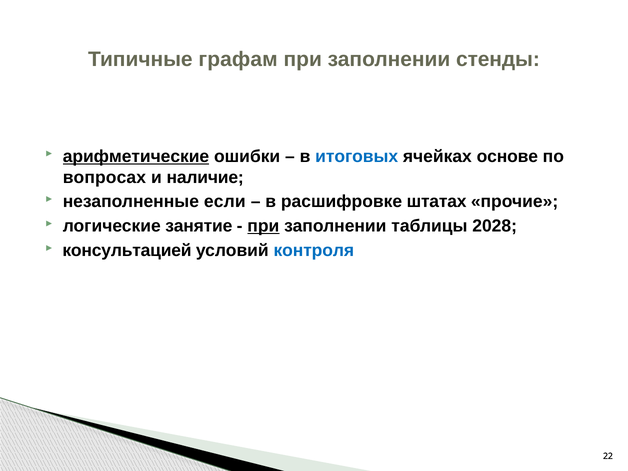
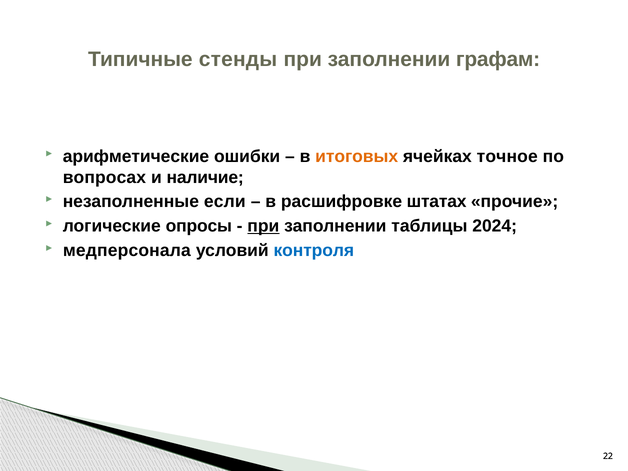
графам: графам -> стенды
стенды: стенды -> графам
арифметические underline: present -> none
итоговых colour: blue -> orange
основе: основе -> точное
занятие: занятие -> опросы
2028: 2028 -> 2024
консультацией: консультацией -> медперсонала
